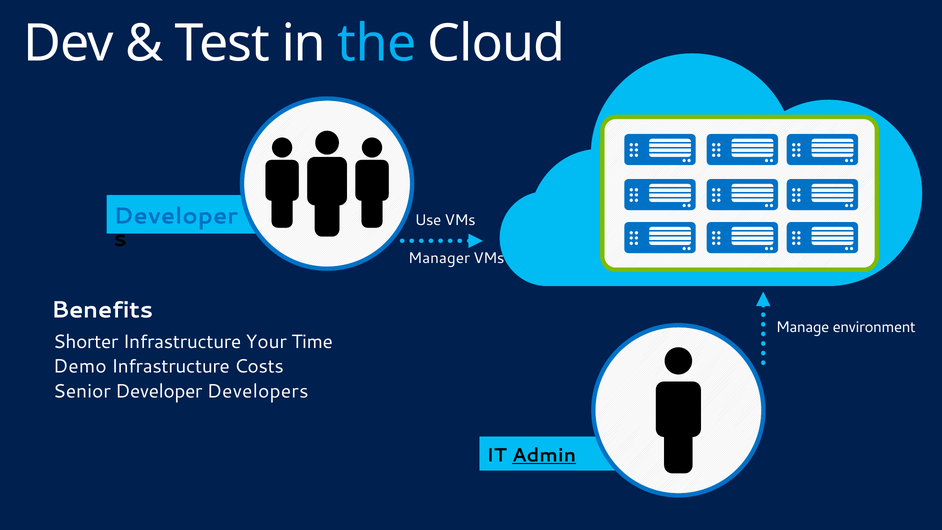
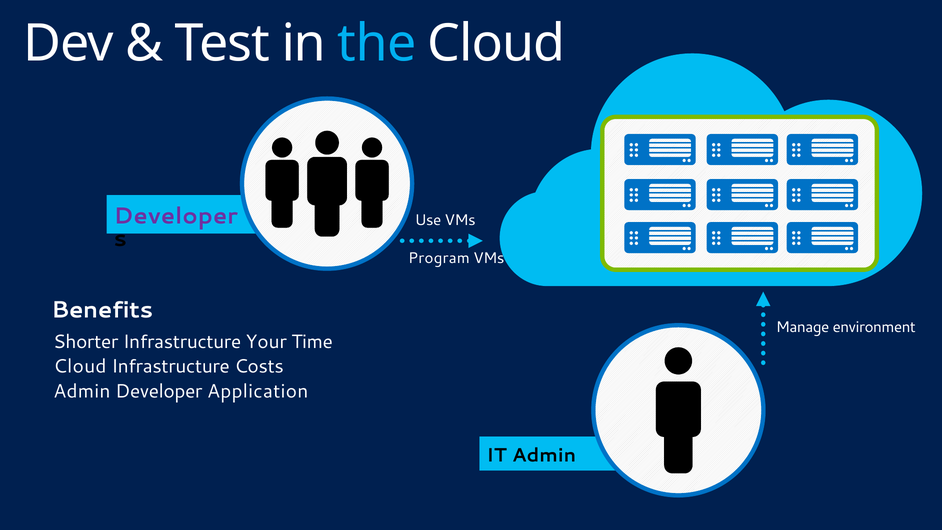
Developer at (176, 216) colour: blue -> purple
Manager: Manager -> Program
Demo at (80, 366): Demo -> Cloud
Senior at (82, 391): Senior -> Admin
Developers: Developers -> Application
Admin at (544, 455) underline: present -> none
